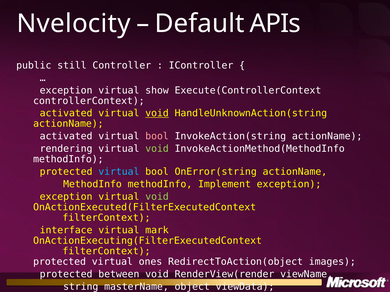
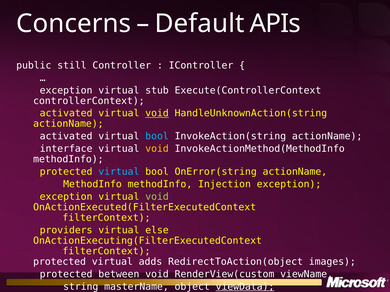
Nvelocity: Nvelocity -> Concerns
show: show -> stub
bool at (157, 136) colour: pink -> light blue
rendering: rendering -> interface
void at (157, 149) colour: light green -> yellow
Implement: Implement -> Injection
interface: interface -> providers
mark: mark -> else
ones: ones -> adds
RenderView(render: RenderView(render -> RenderView(custom
viewData underline: none -> present
